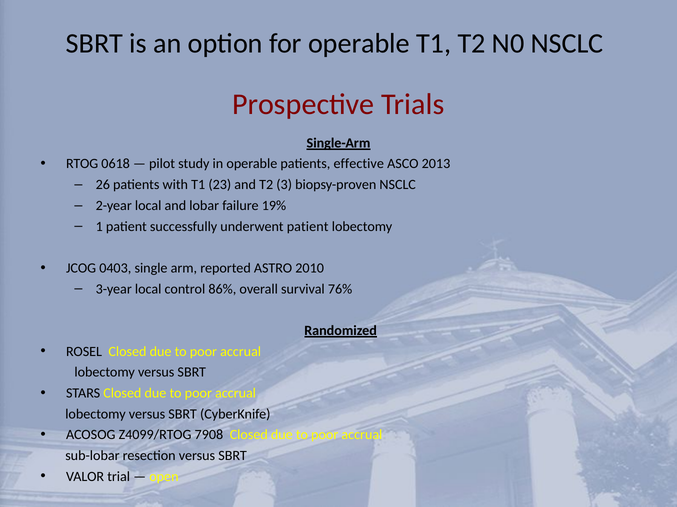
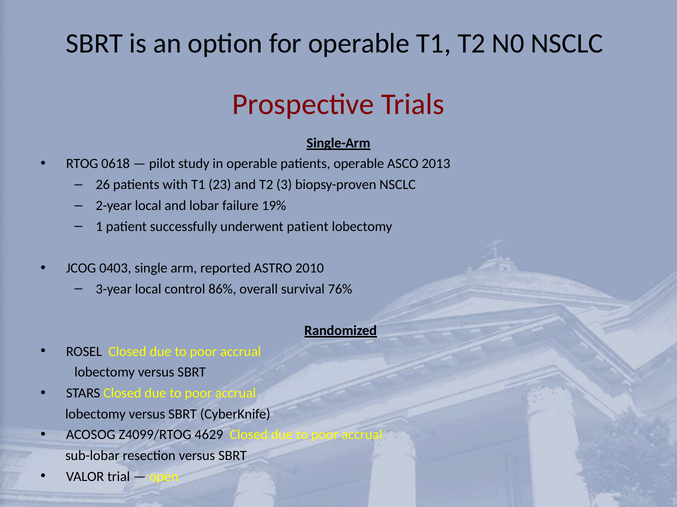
patients effective: effective -> operable
7908: 7908 -> 4629
